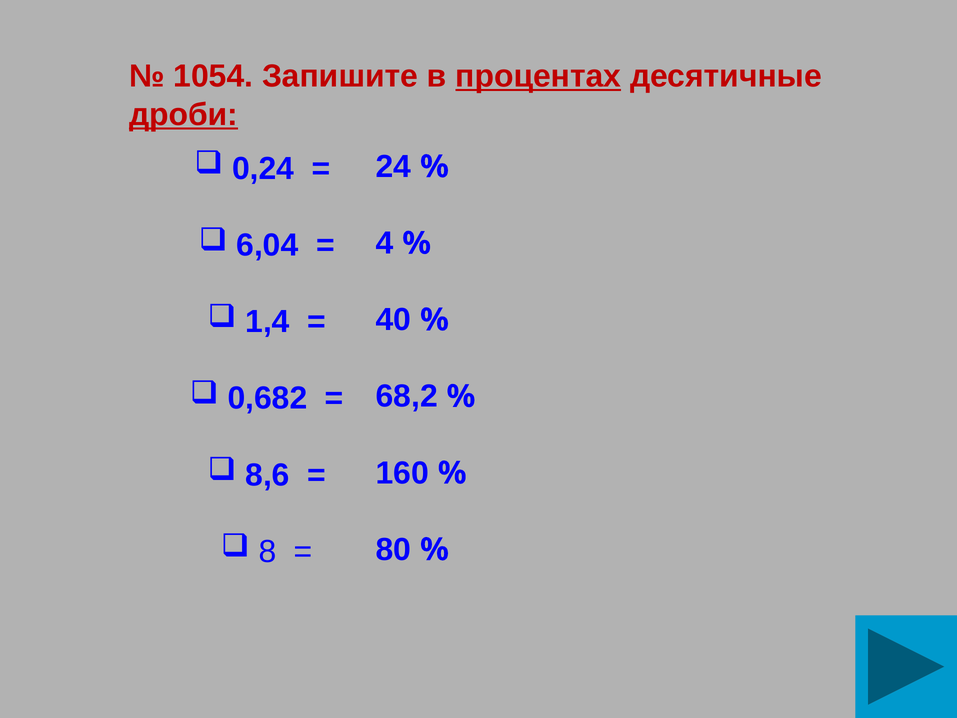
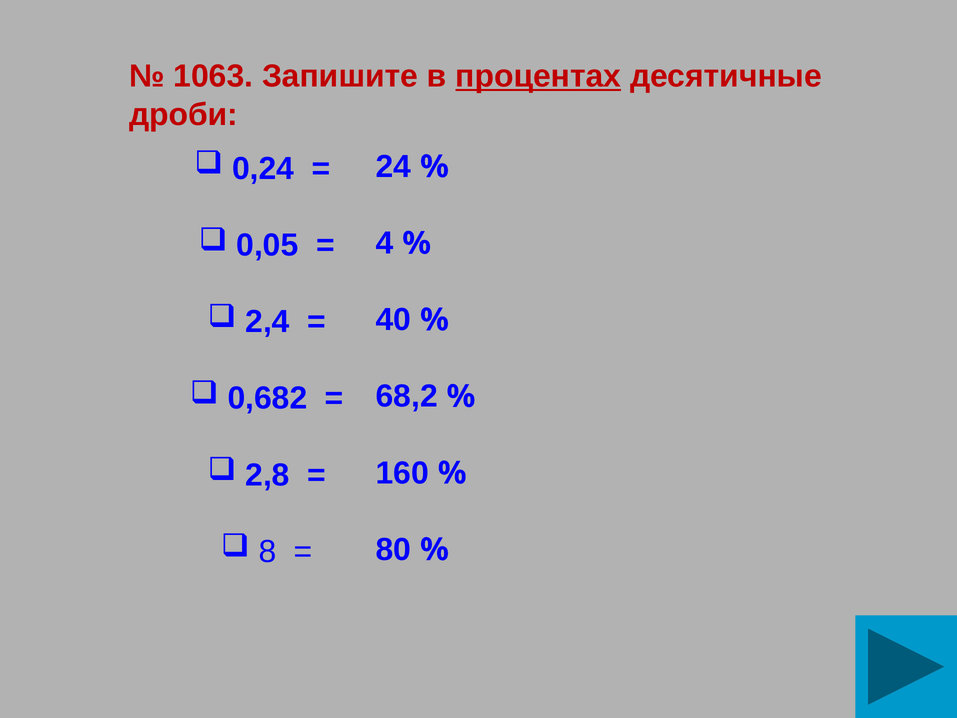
1054: 1054 -> 1063
дроби underline: present -> none
6,04: 6,04 -> 0,05
1,4: 1,4 -> 2,4
8,6: 8,6 -> 2,8
